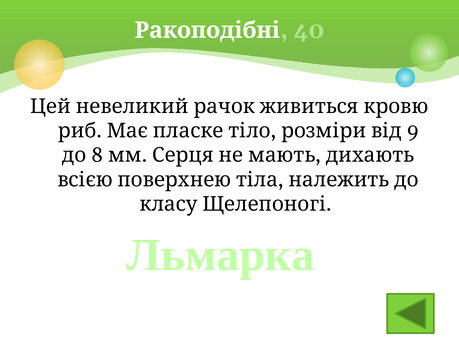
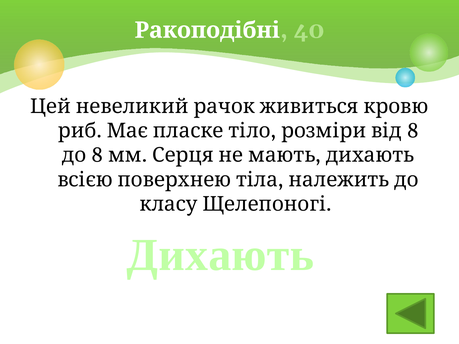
9 at (413, 131): 9 -> 8
Льмарка at (220, 255): Льмарка -> Дихають
